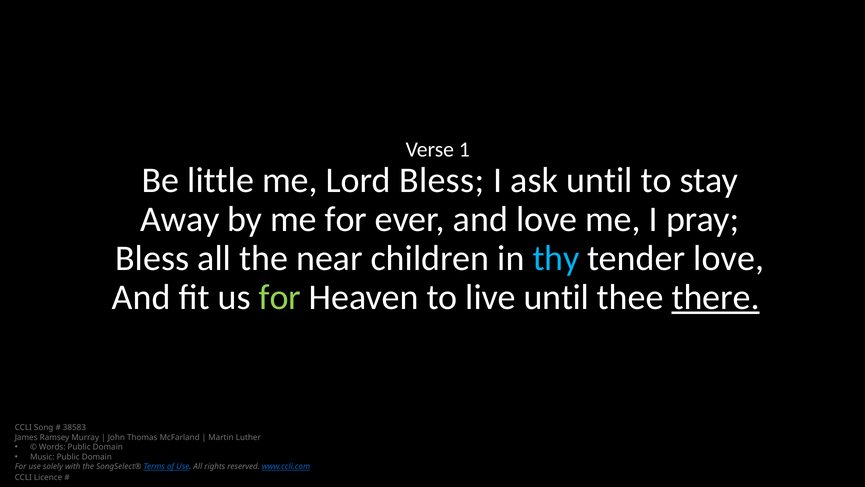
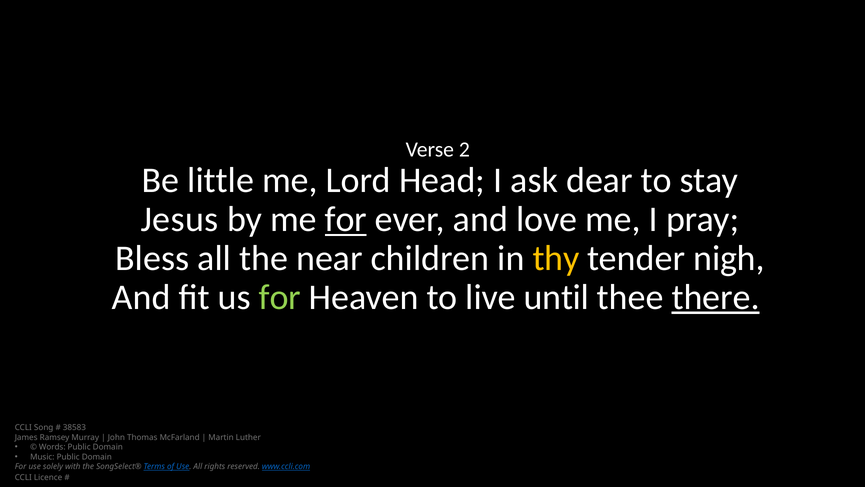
1: 1 -> 2
Lord Bless: Bless -> Head
ask until: until -> dear
Away: Away -> Jesus
for at (346, 219) underline: none -> present
thy colour: light blue -> yellow
tender love: love -> nigh
